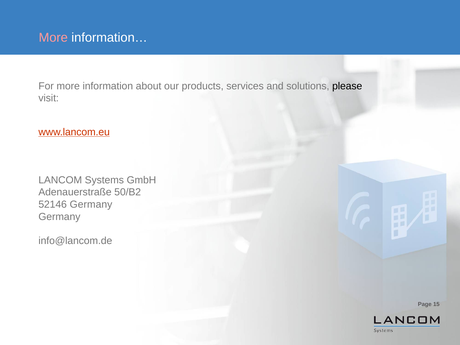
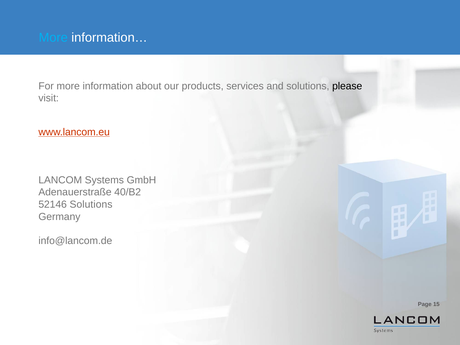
More at (53, 38) colour: pink -> light blue
50/B2: 50/B2 -> 40/B2
52146 Germany: Germany -> Solutions
